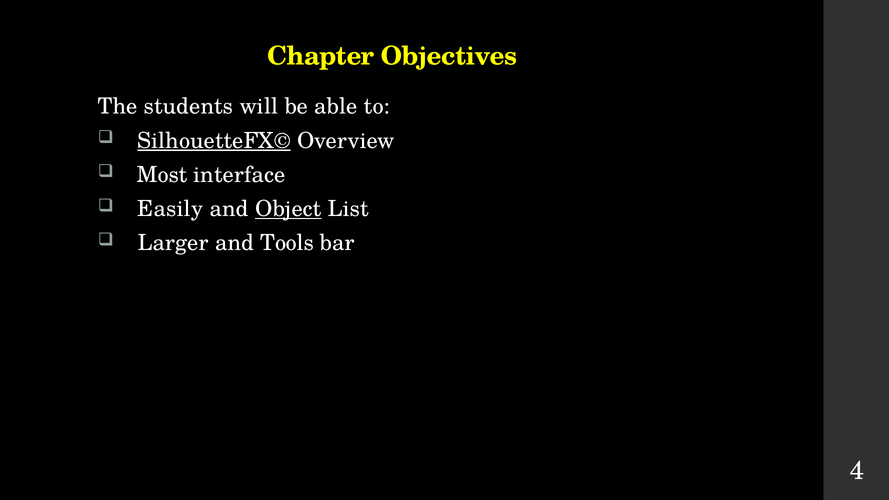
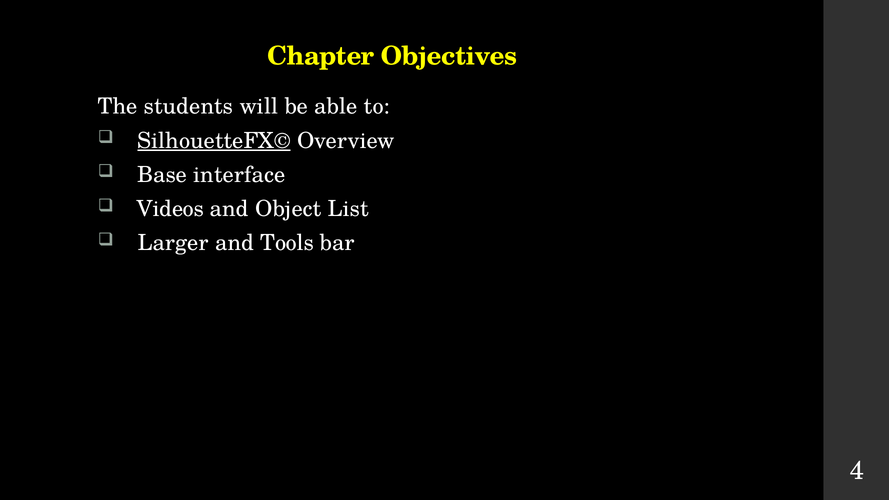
Most: Most -> Base
Easily: Easily -> Videos
Object underline: present -> none
